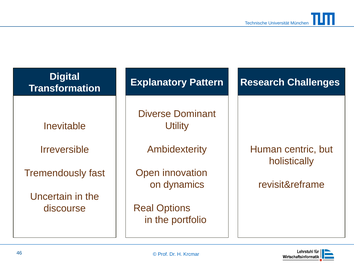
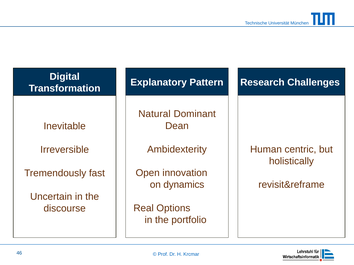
Diverse: Diverse -> Natural
Utility: Utility -> Dean
